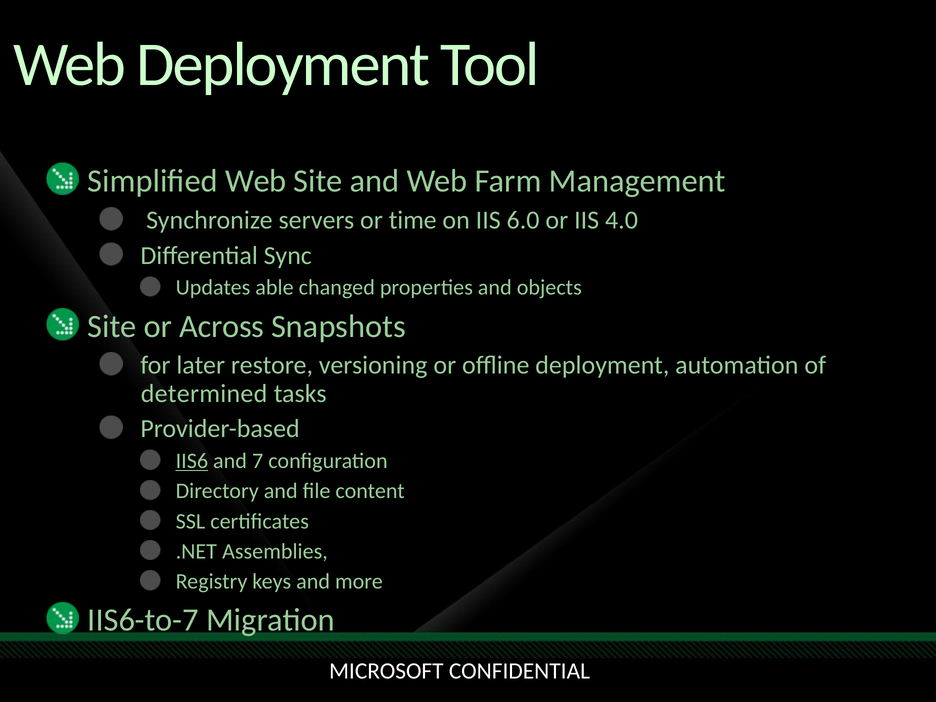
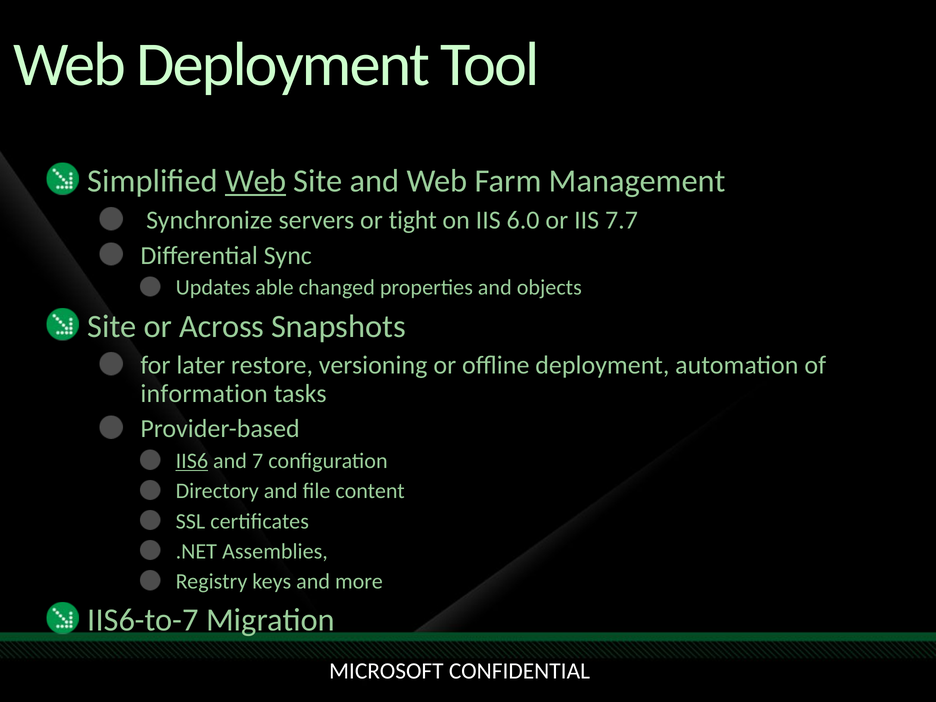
Web at (256, 181) underline: none -> present
time: time -> tight
4.0: 4.0 -> 7.7
determined: determined -> information
